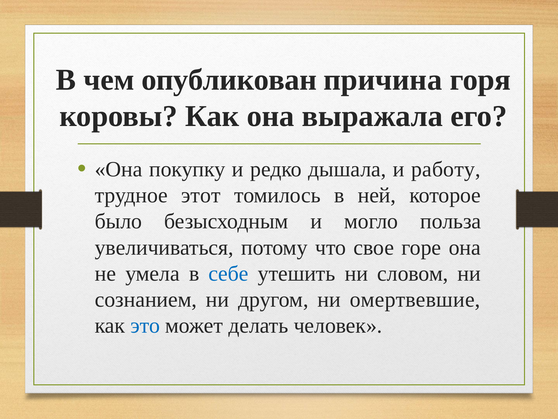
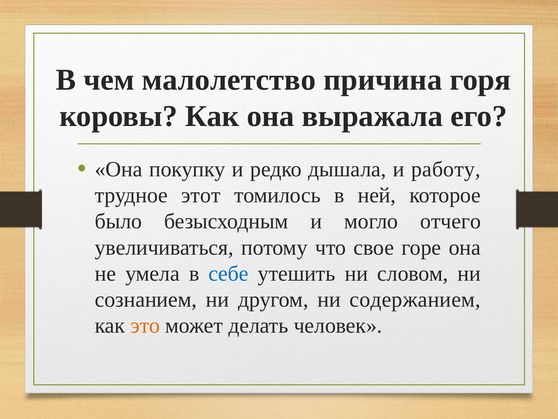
опубликован: опубликован -> малолетство
польза: польза -> отчего
омертвевшие: омертвевшие -> содержанием
это colour: blue -> orange
